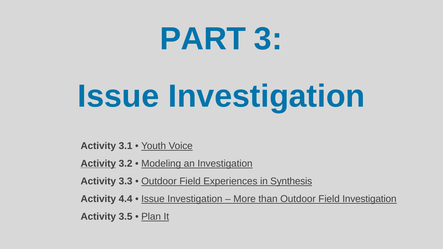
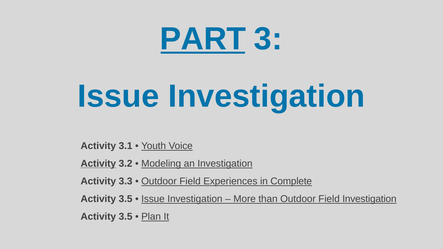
PART underline: none -> present
Synthesis: Synthesis -> Complete
4.4 at (126, 199): 4.4 -> 3.5
